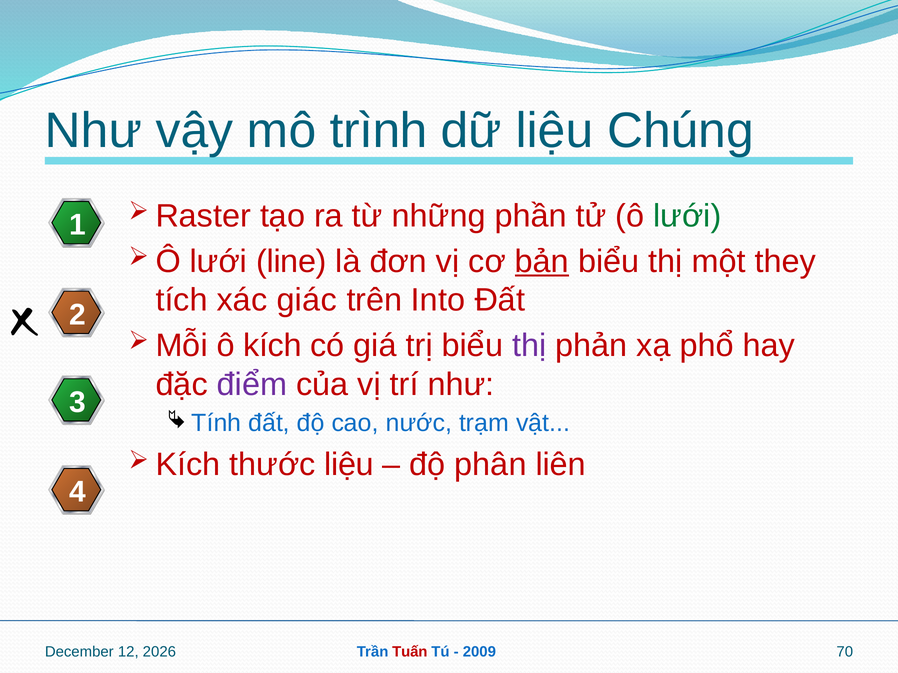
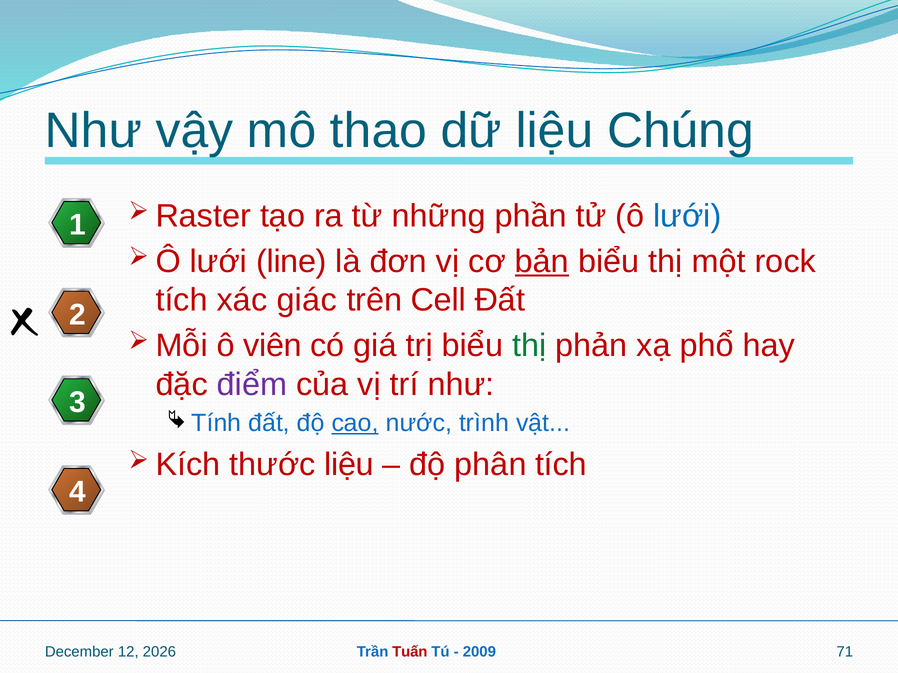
trình: trình -> thao
lưới at (687, 216) colour: green -> blue
they: they -> rock
Into: Into -> Cell
kích: kích -> viên
thị at (529, 346) colour: purple -> green
cao underline: none -> present
trạm: trạm -> trình
phân liên: liên -> tích
70: 70 -> 71
